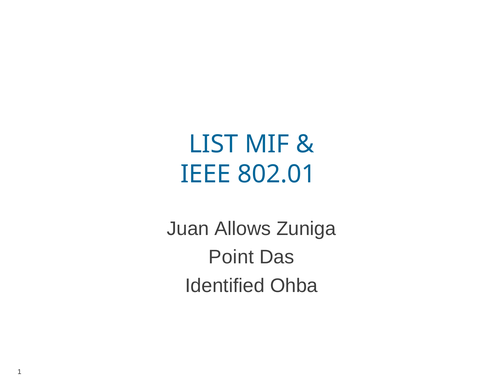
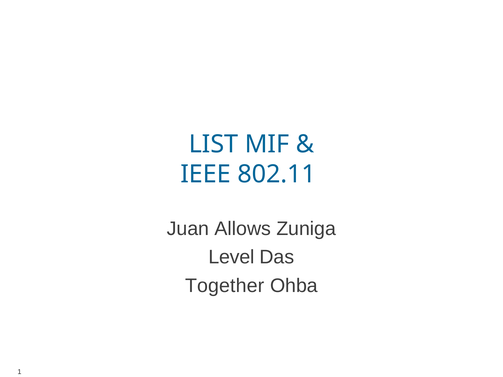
802.01: 802.01 -> 802.11
Point: Point -> Level
Identified: Identified -> Together
